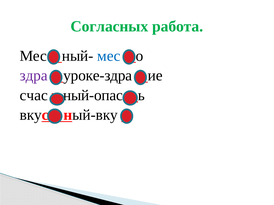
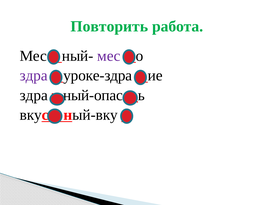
Согласных: Согласных -> Повторить
мес at (109, 56) colour: blue -> purple
счас at (34, 95): счас -> здра
